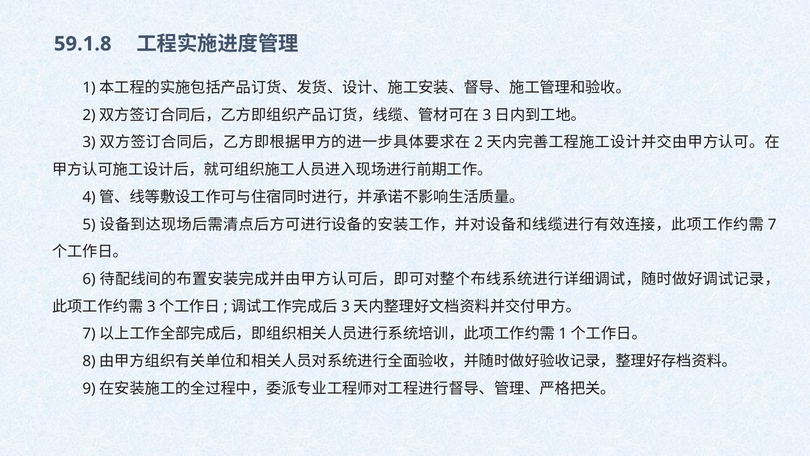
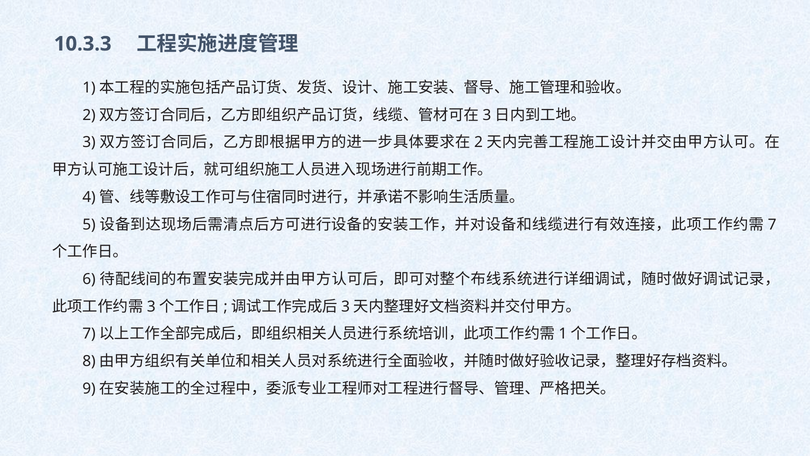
59.1.8: 59.1.8 -> 10.3.3
